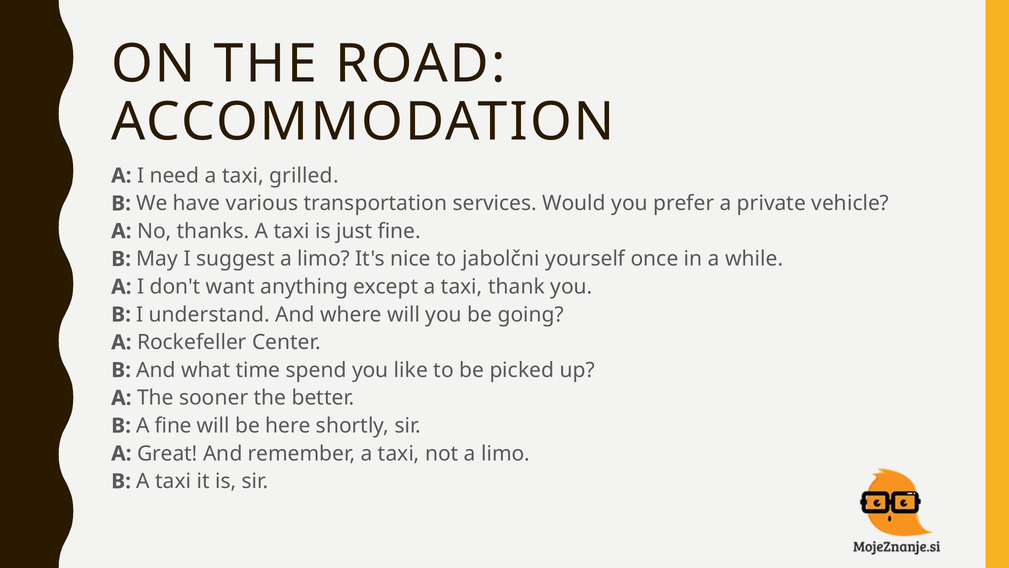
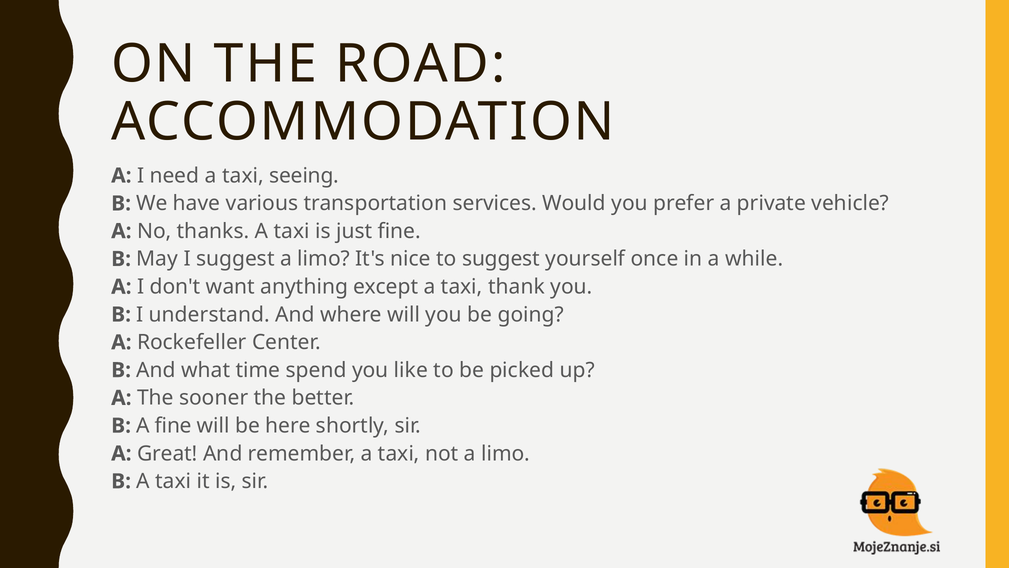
grilled: grilled -> seeing
to jabolčni: jabolčni -> suggest
